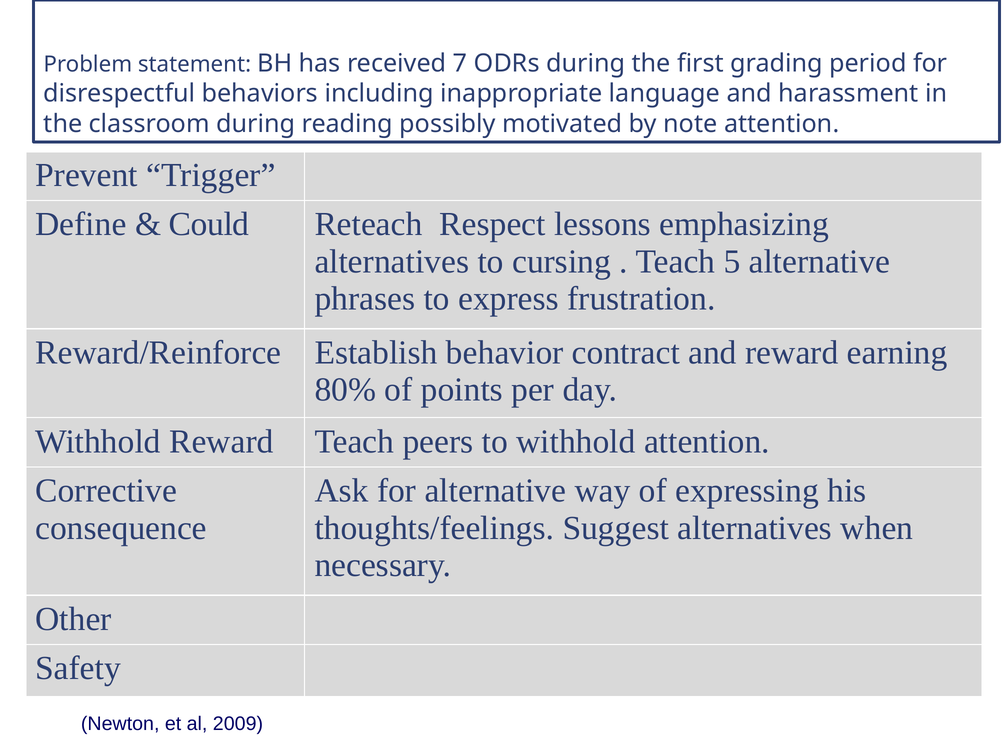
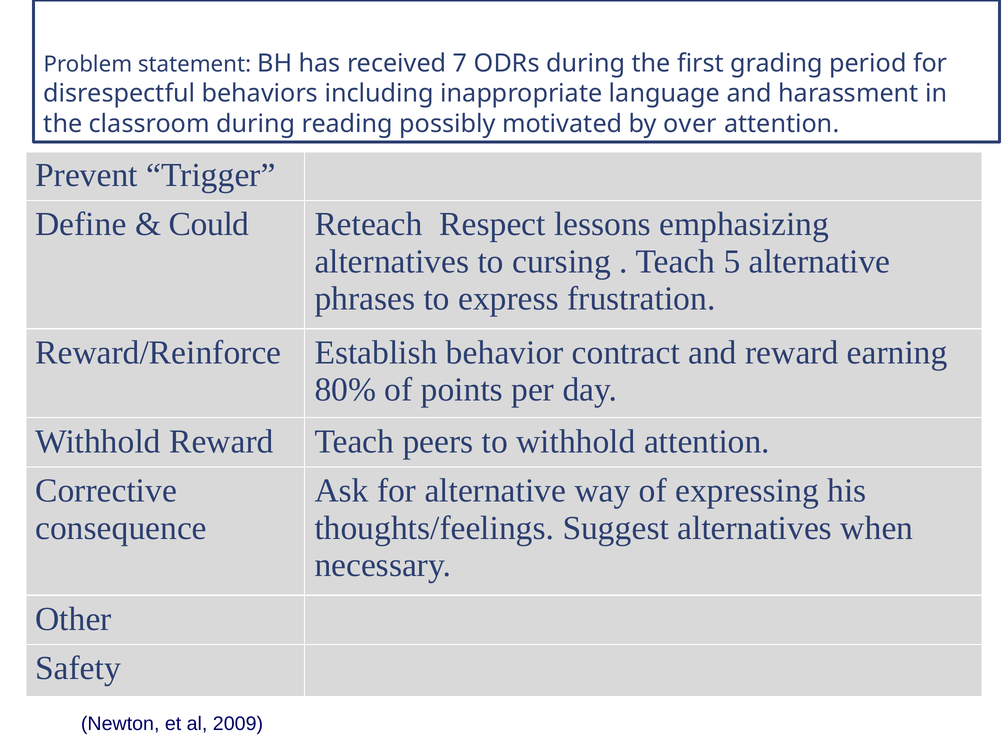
note: note -> over
